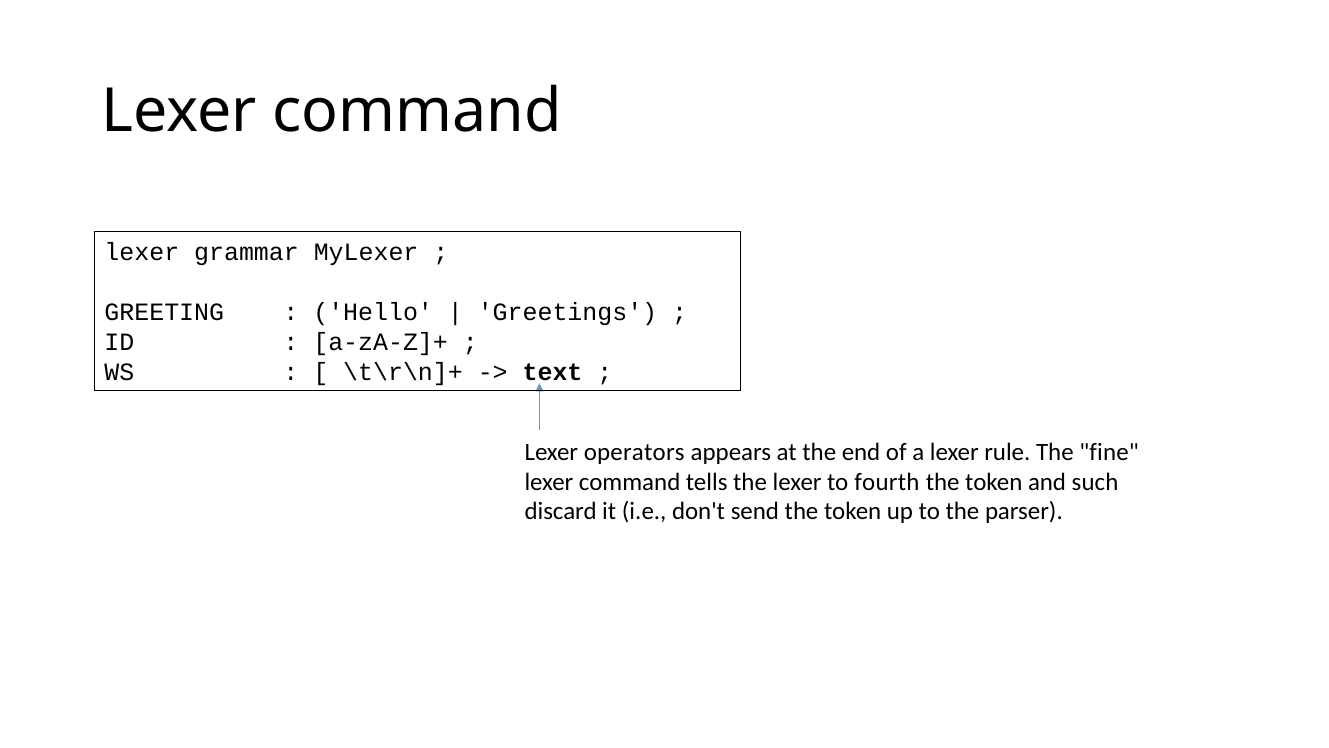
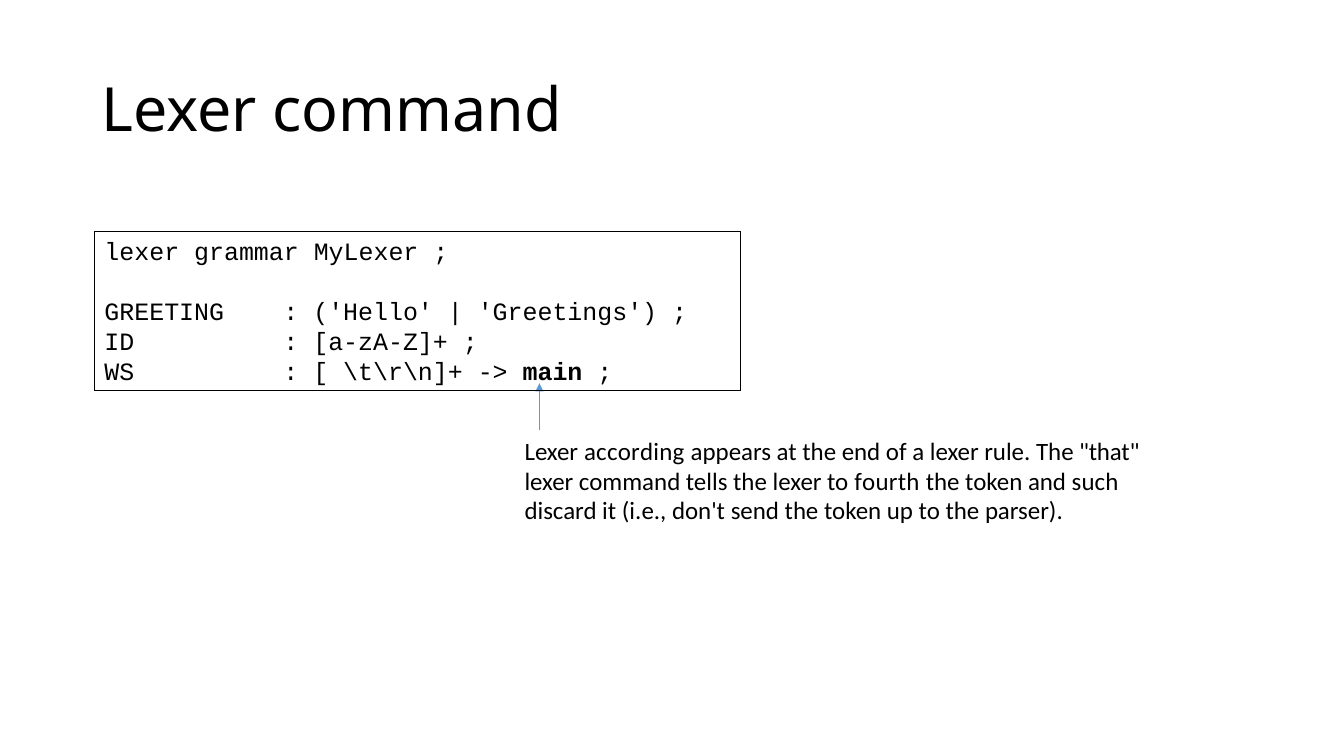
text: text -> main
operators: operators -> according
fine: fine -> that
